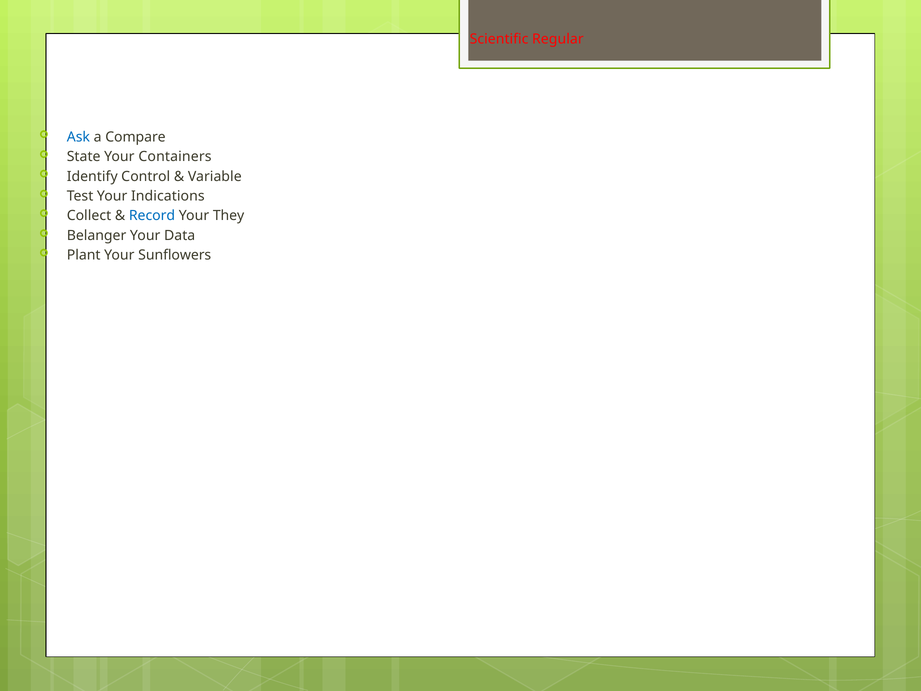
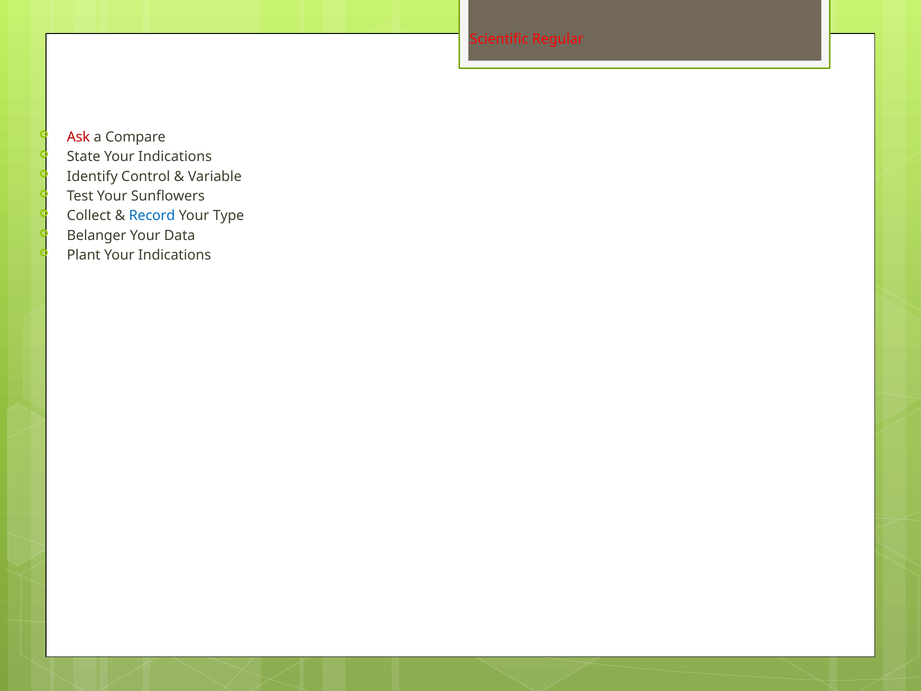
Ask colour: blue -> red
State Your Containers: Containers -> Indications
Indications: Indications -> Sunflowers
They: They -> Type
Sunflowers at (175, 255): Sunflowers -> Indications
